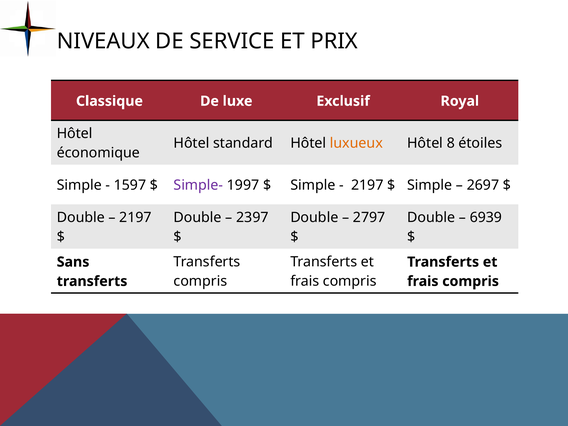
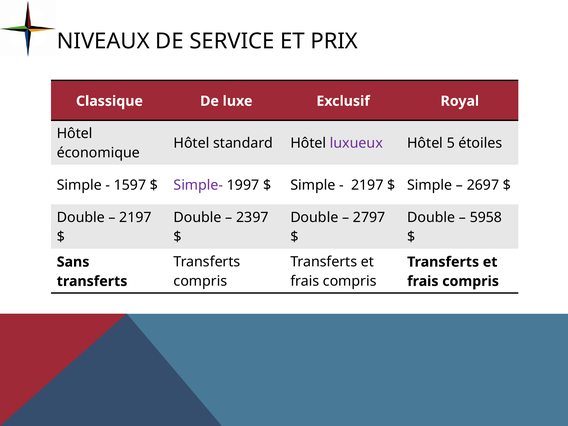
luxueux colour: orange -> purple
8: 8 -> 5
6939: 6939 -> 5958
